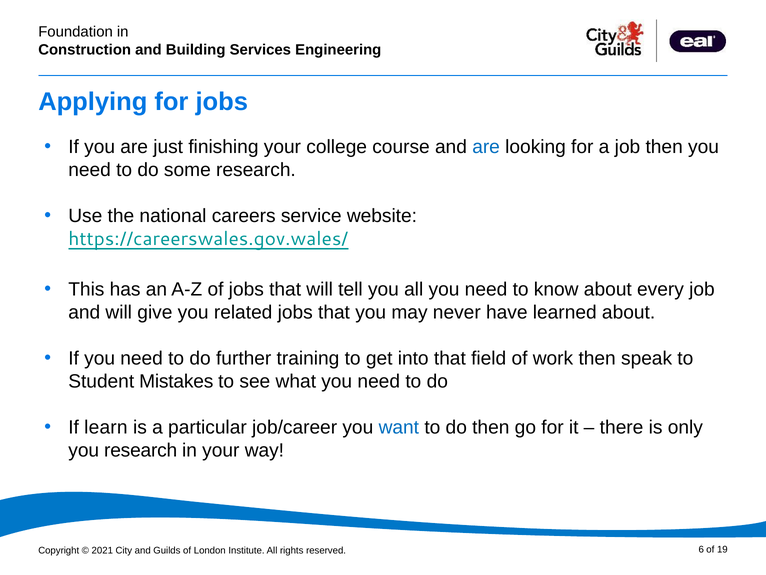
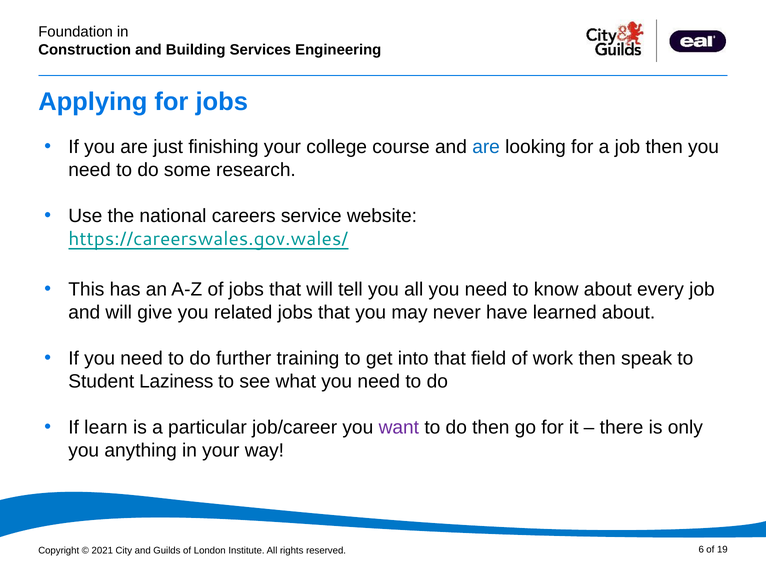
Mistakes: Mistakes -> Laziness
want colour: blue -> purple
you research: research -> anything
